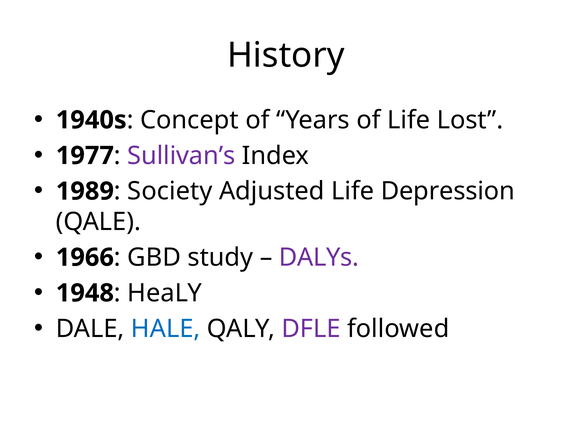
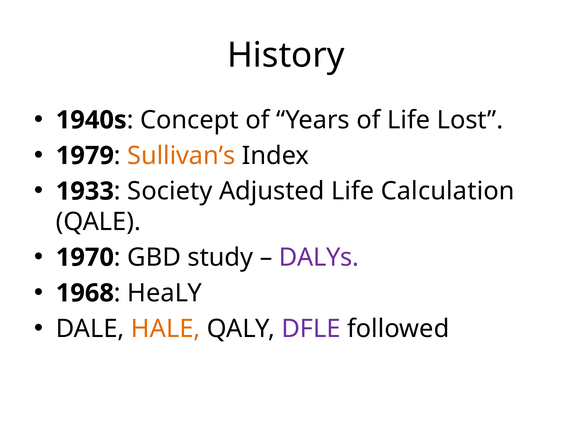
1977: 1977 -> 1979
Sullivan’s colour: purple -> orange
1989: 1989 -> 1933
Depression: Depression -> Calculation
1966: 1966 -> 1970
1948: 1948 -> 1968
HALE colour: blue -> orange
